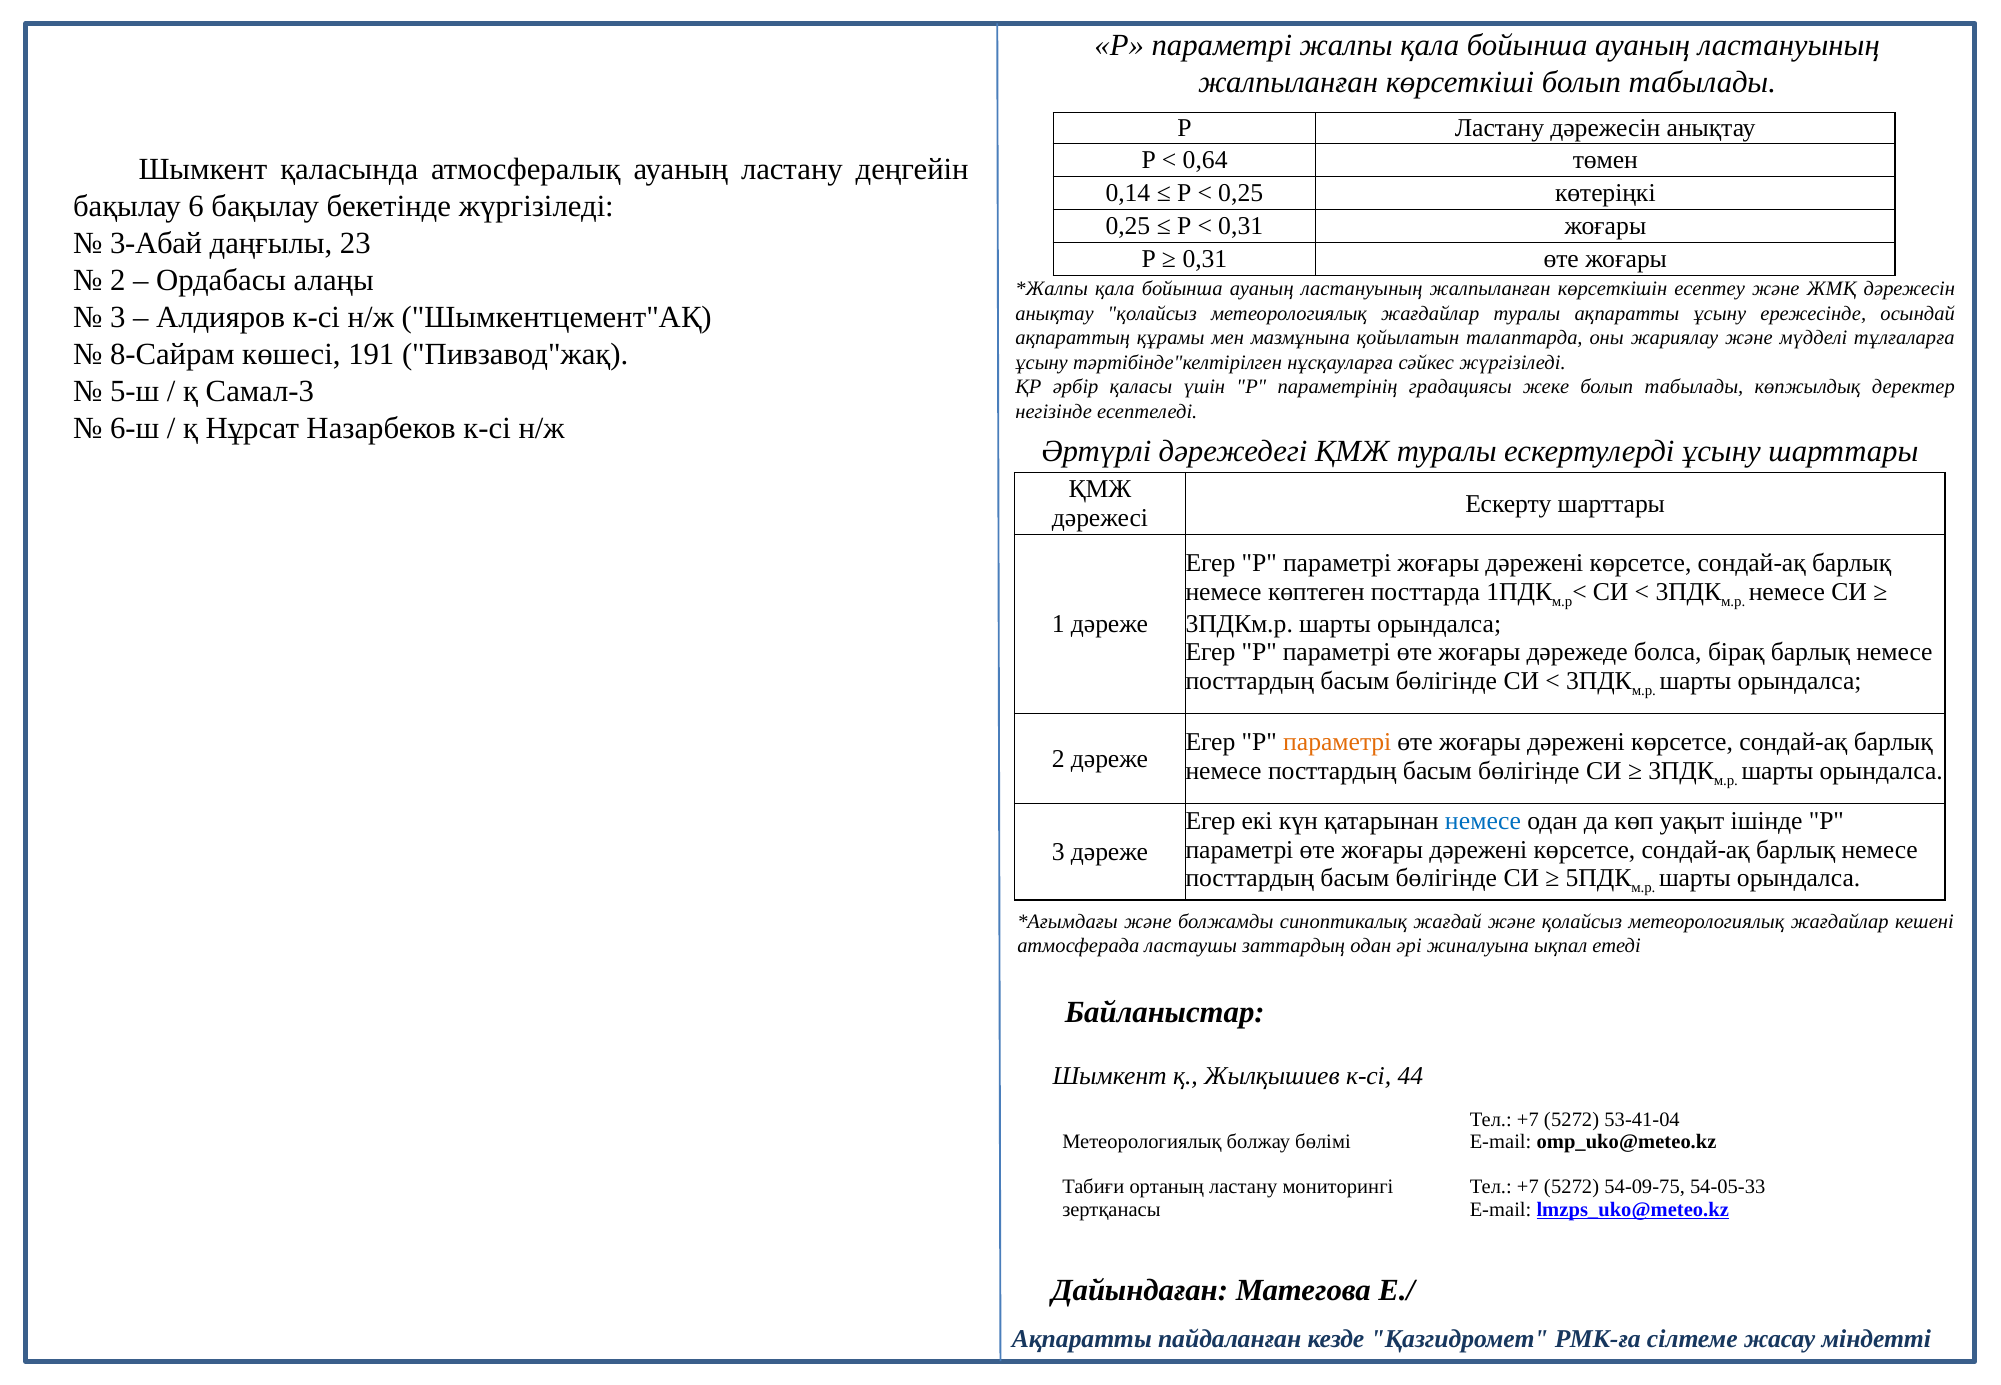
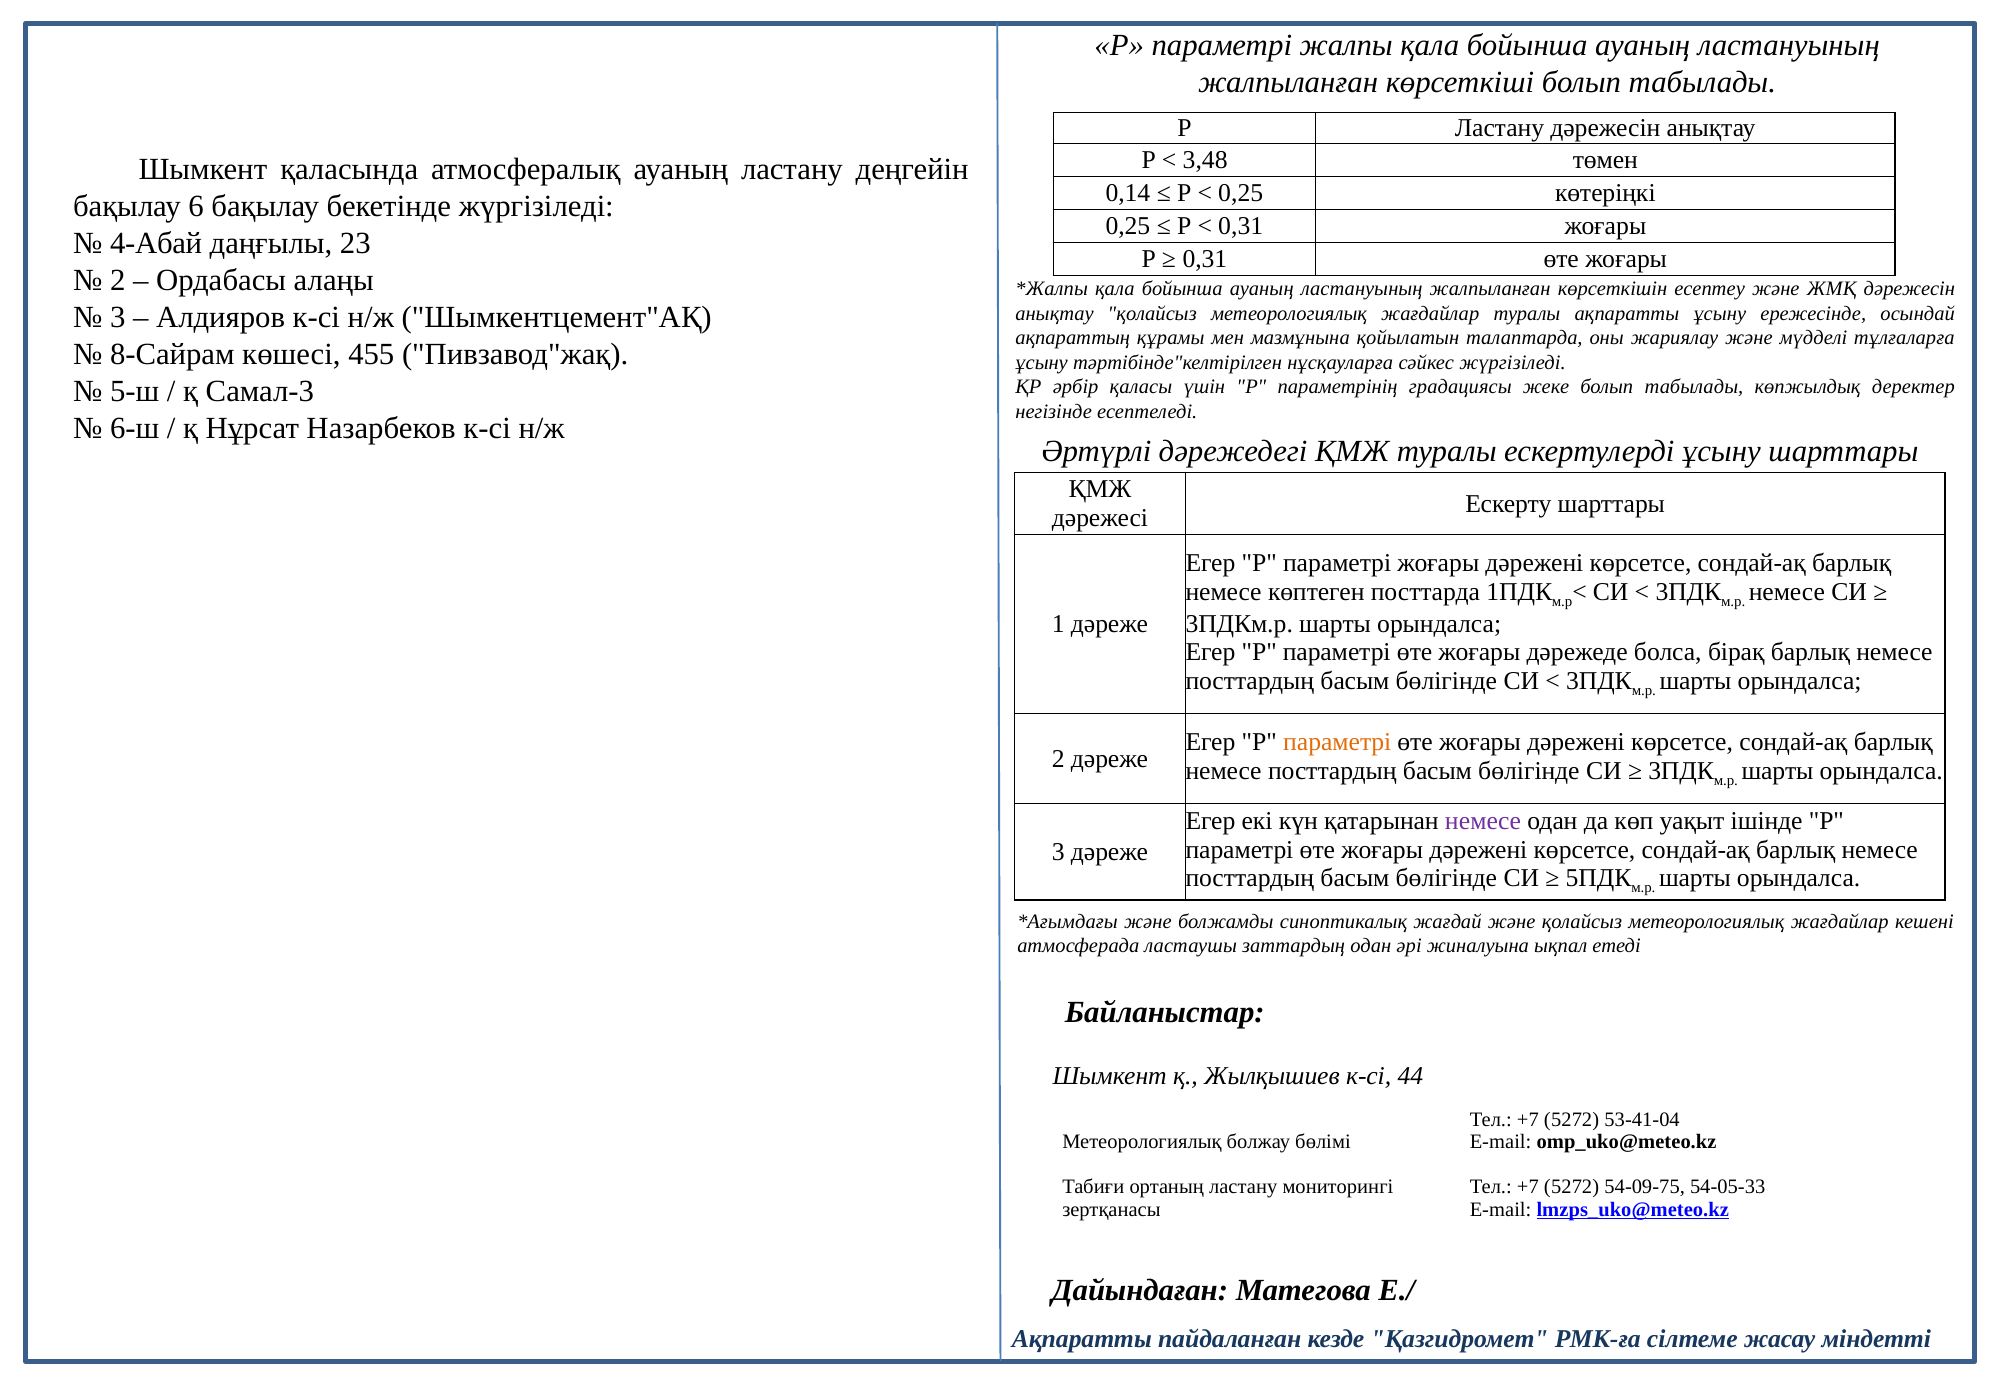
0,64: 0,64 -> 3,48
3-Абай: 3-Абай -> 4-Абай
191: 191 -> 455
немесе at (1483, 822) colour: blue -> purple
